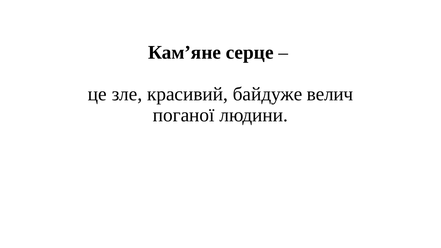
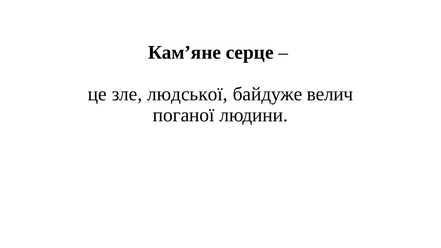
красивий: красивий -> людської
